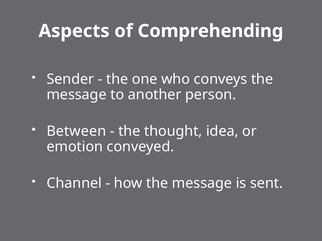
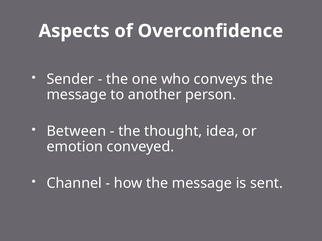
Comprehending: Comprehending -> Overconfidence
